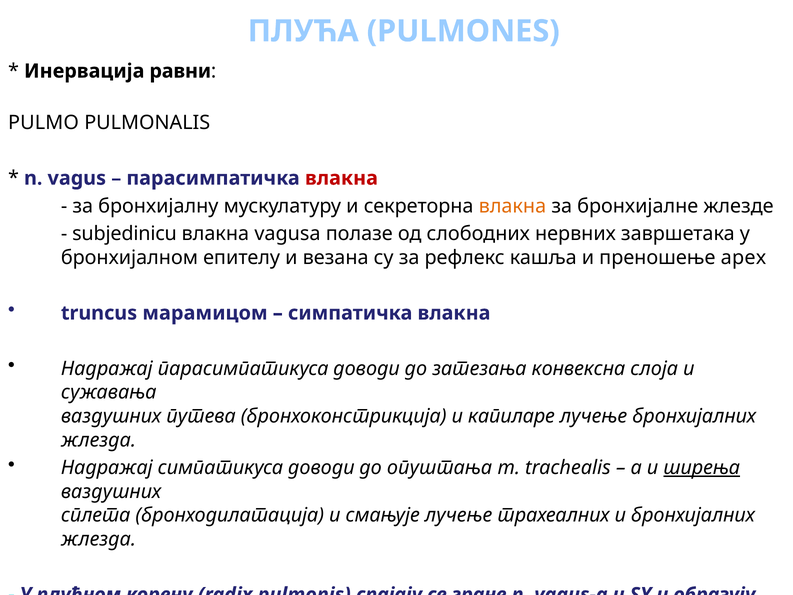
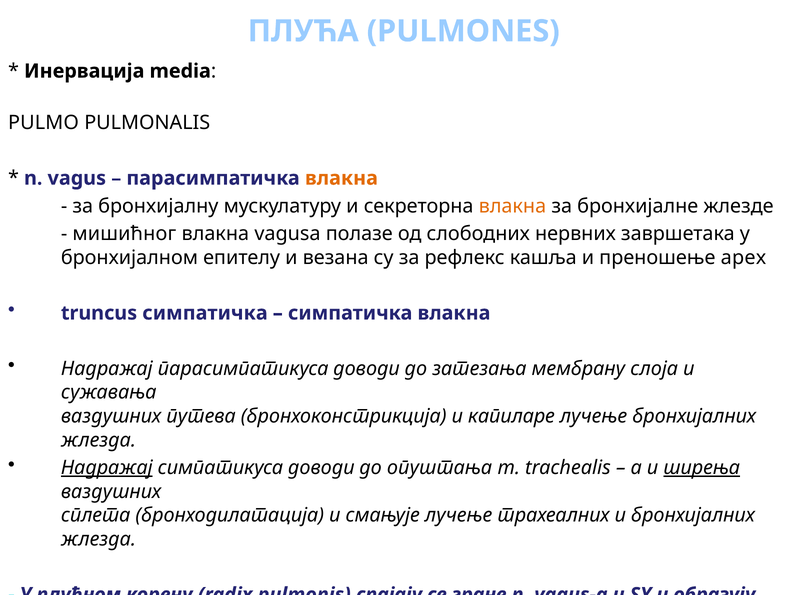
равни: равни -> media
влакна at (341, 178) colour: red -> orange
subjedinicu: subjedinicu -> мишићног
truncus марамицом: марамицом -> симпатичка
конвексна: конвексна -> мембрану
Надражај at (107, 468) underline: none -> present
